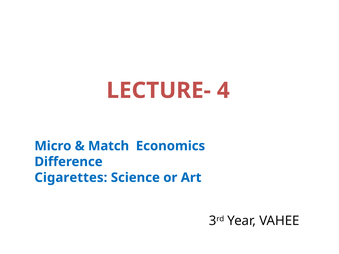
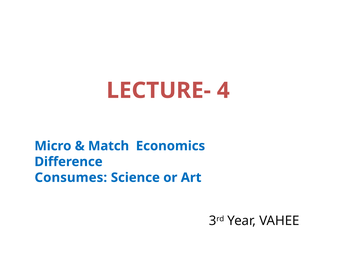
Cigarettes: Cigarettes -> Consumes
